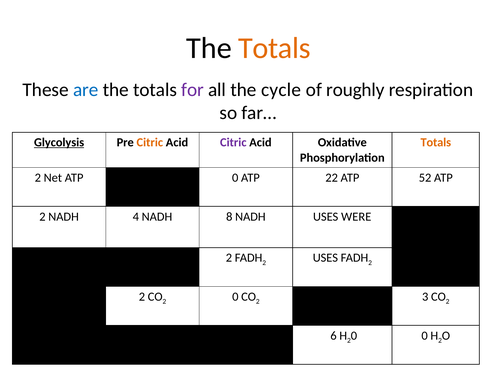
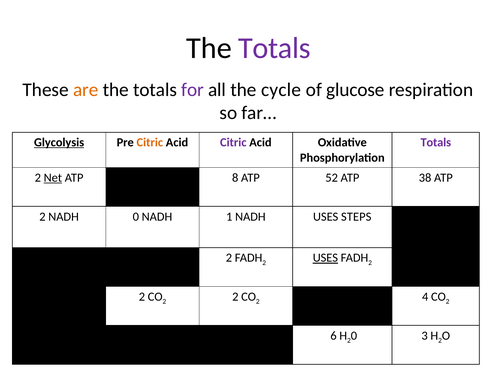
Totals at (274, 48) colour: orange -> purple
are colour: blue -> orange
roughly: roughly -> glucose
Totals at (436, 142) colour: orange -> purple
Net underline: none -> present
ATP 0: 0 -> 8
22: 22 -> 52
52: 52 -> 38
NADH 4: 4 -> 0
8: 8 -> 1
WERE: WERE -> STEPS
USES at (325, 258) underline: none -> present
0 at (235, 297): 0 -> 2
3: 3 -> 4
0 at (425, 336): 0 -> 3
